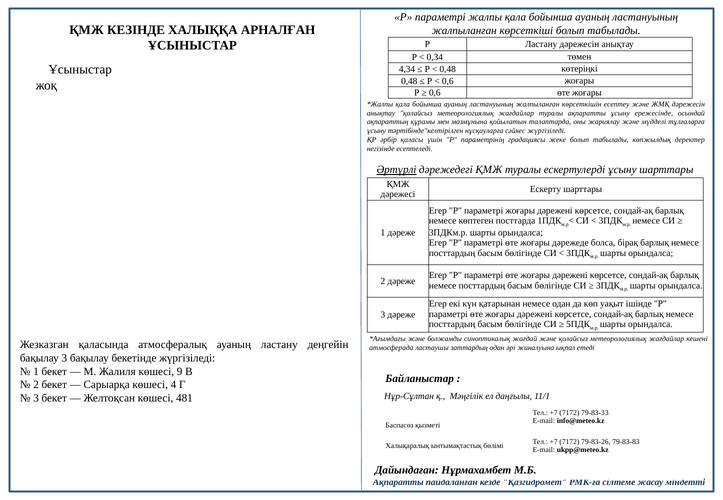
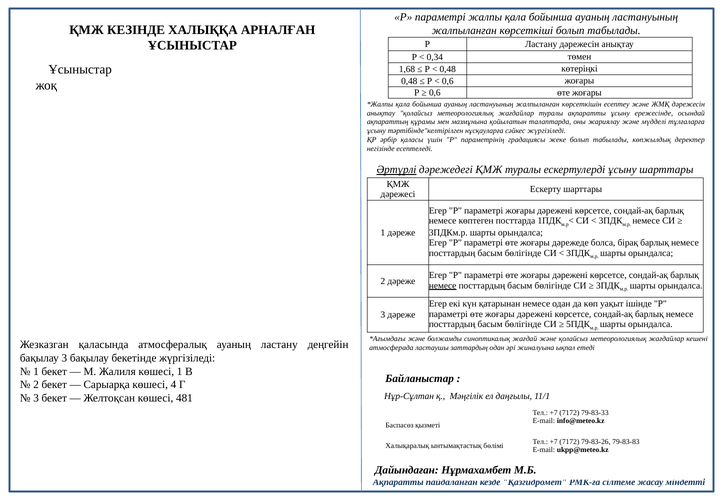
4,34: 4,34 -> 1,68
немесе at (443, 286) underline: none -> present
көшесі 9: 9 -> 1
